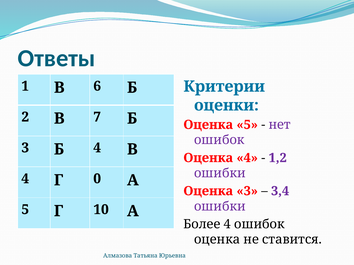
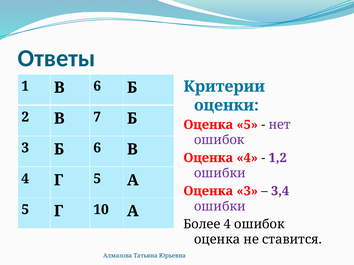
Б 4: 4 -> 6
Г 0: 0 -> 5
